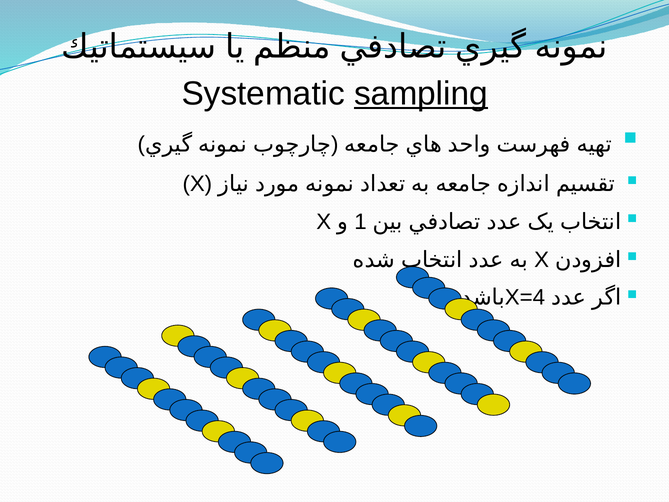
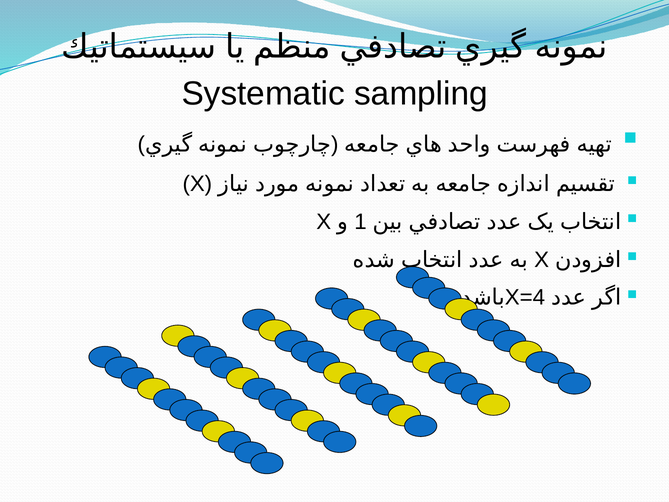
sampling underline: present -> none
